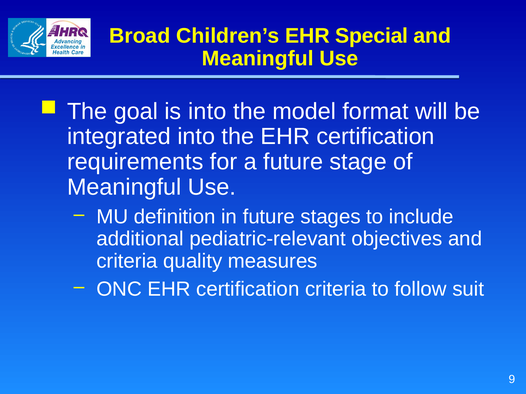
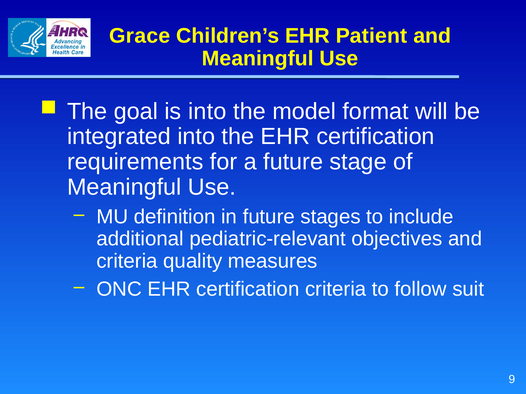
Broad: Broad -> Grace
Special: Special -> Patient
